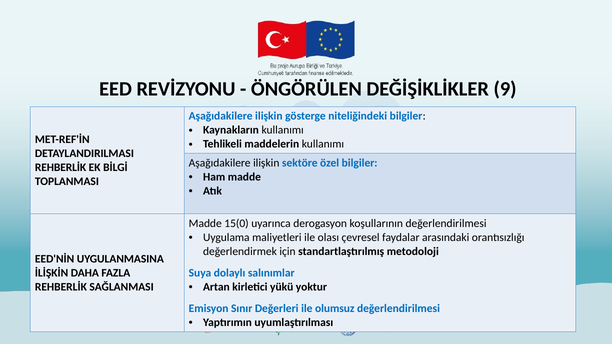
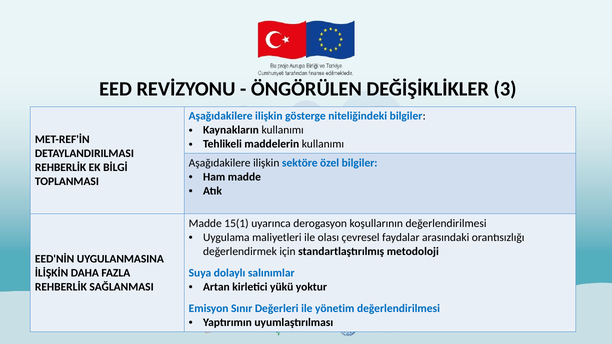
9: 9 -> 3
15(0: 15(0 -> 15(1
olumsuz: olumsuz -> yönetim
